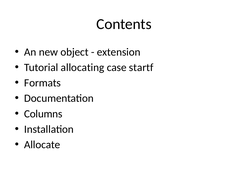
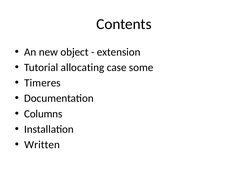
startf: startf -> some
Formats: Formats -> Timeres
Allocate: Allocate -> Written
